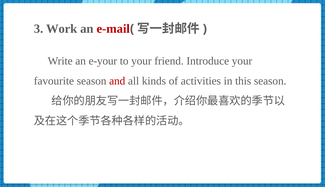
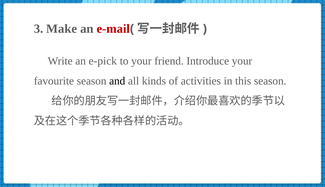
Work: Work -> Make
e-your: e-your -> e-pick
and colour: red -> black
